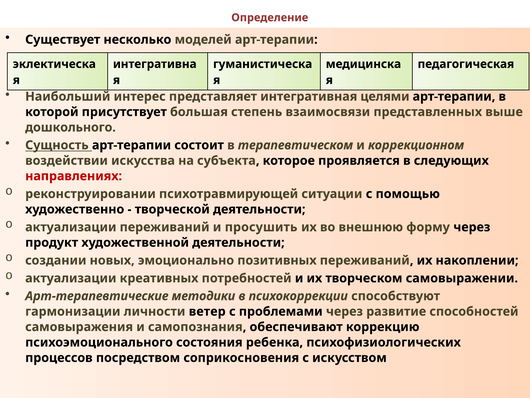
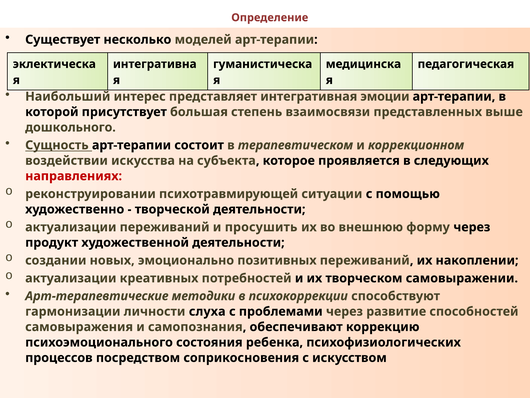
целями: целями -> эмоции
ветер: ветер -> слуха
